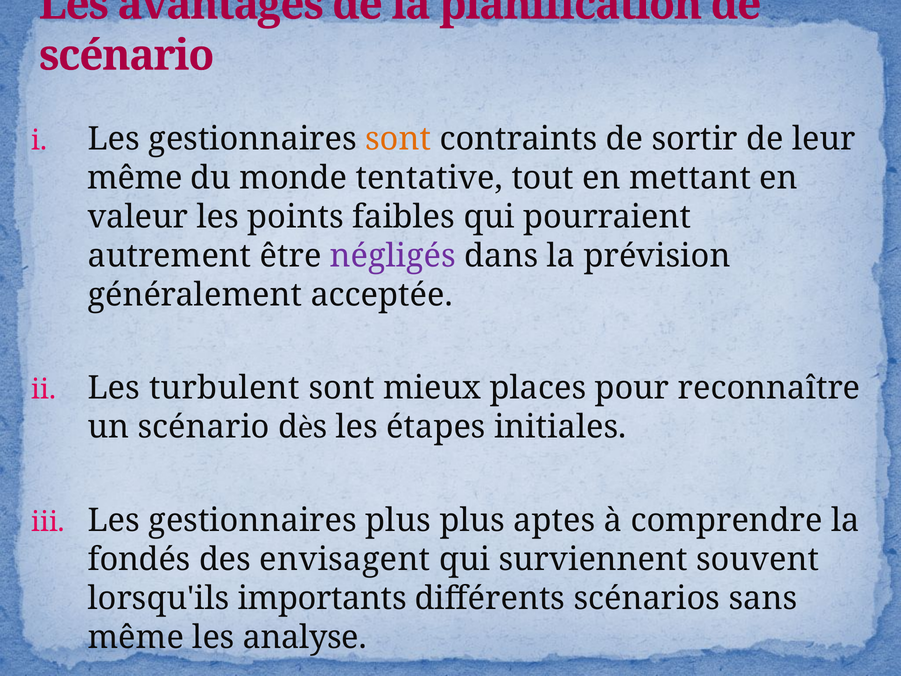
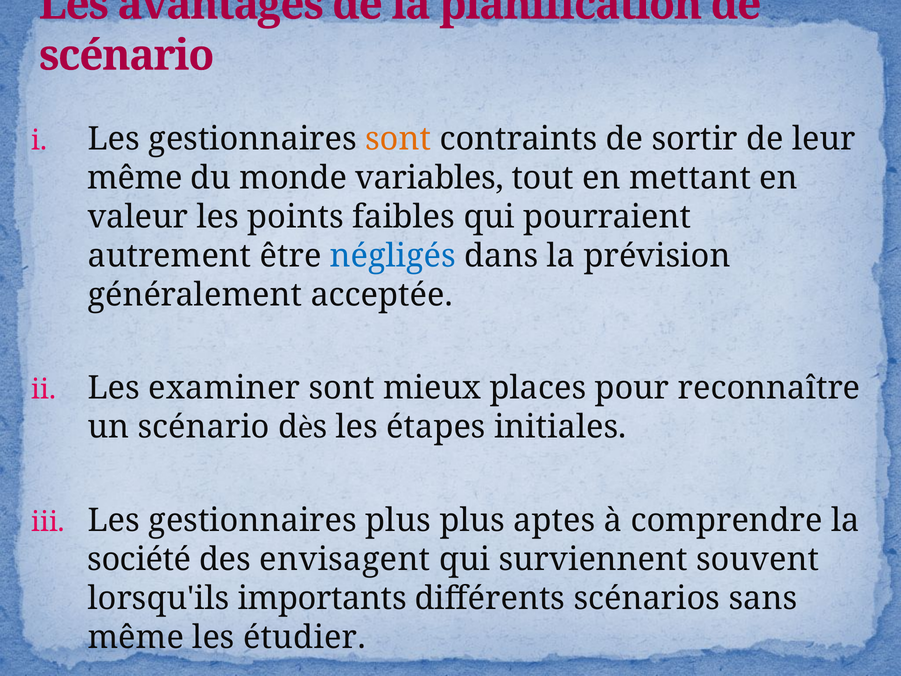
tentative: tentative -> variables
négligés colour: purple -> blue
turbulent: turbulent -> examiner
fondés: fondés -> société
analyse: analyse -> étudier
